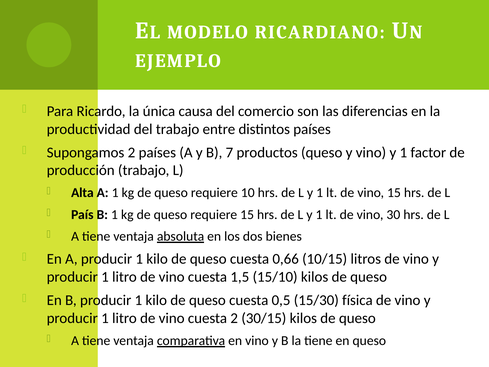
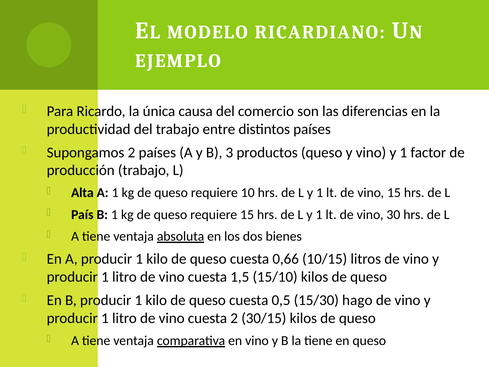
7: 7 -> 3
física: física -> hago
